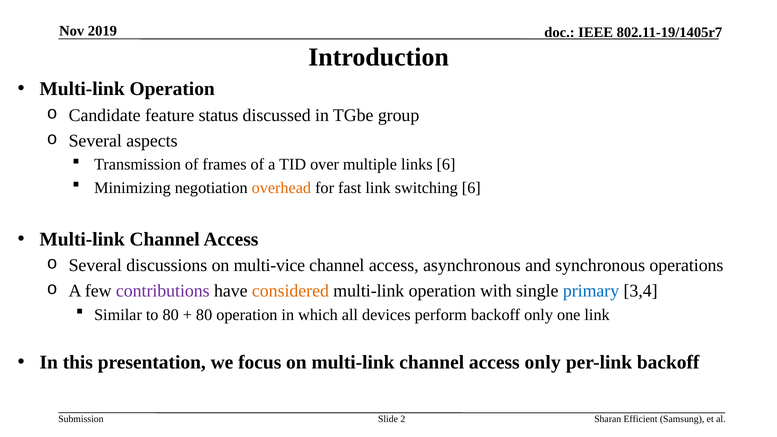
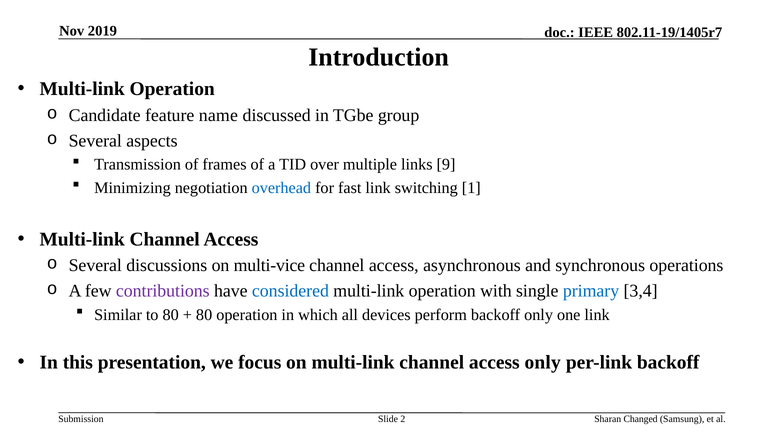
status: status -> name
links 6: 6 -> 9
overhead colour: orange -> blue
switching 6: 6 -> 1
considered colour: orange -> blue
Efficient: Efficient -> Changed
